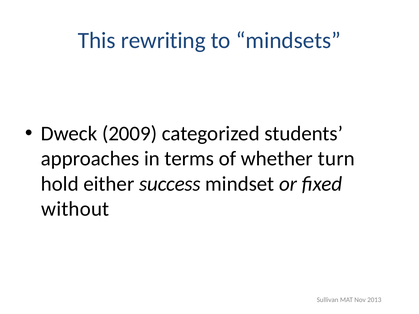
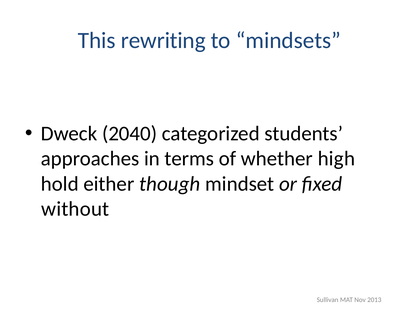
2009: 2009 -> 2040
turn: turn -> high
success: success -> though
